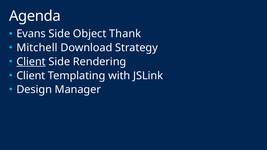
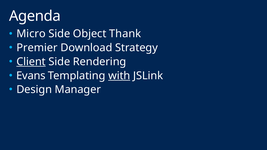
Evans: Evans -> Micro
Mitchell: Mitchell -> Premier
Client at (31, 76): Client -> Evans
with underline: none -> present
